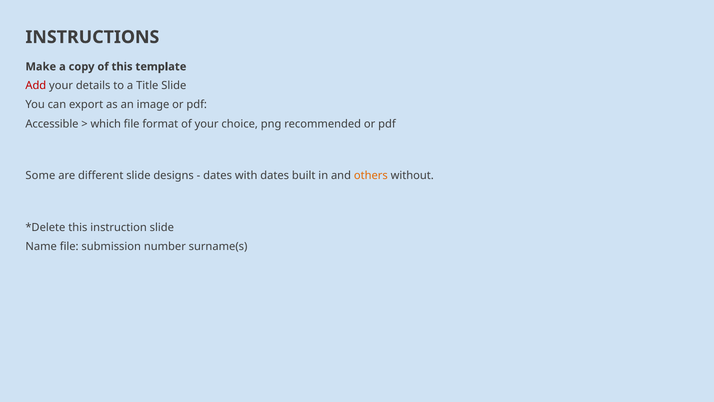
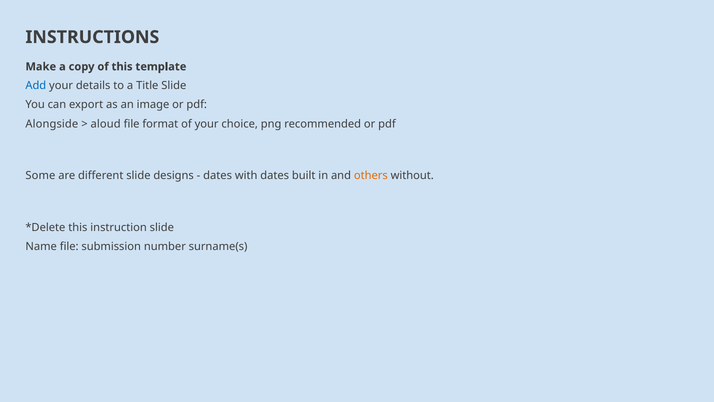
Add colour: red -> blue
Accessible: Accessible -> Alongside
which: which -> aloud
